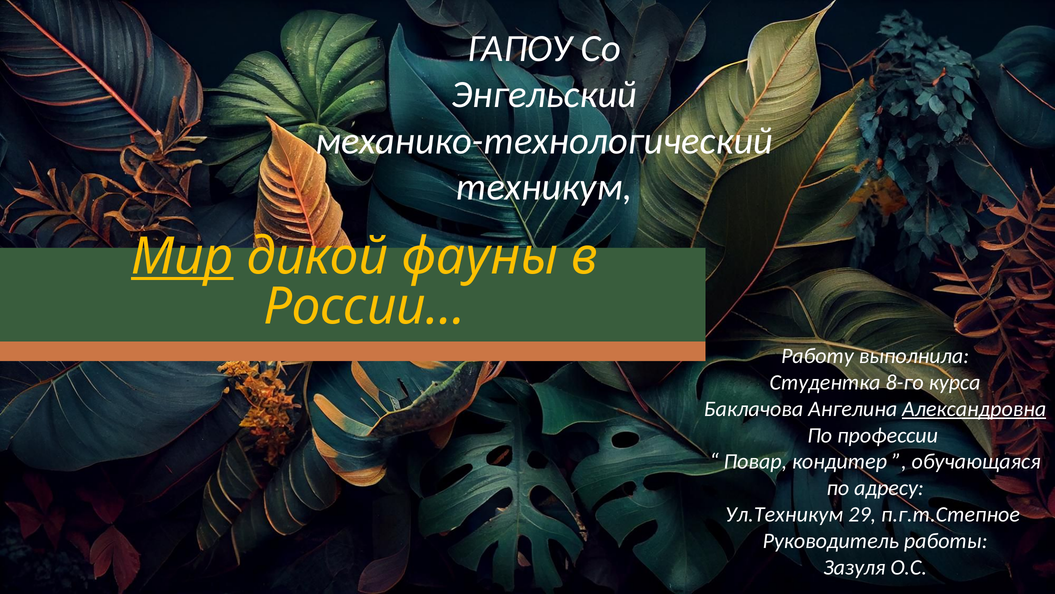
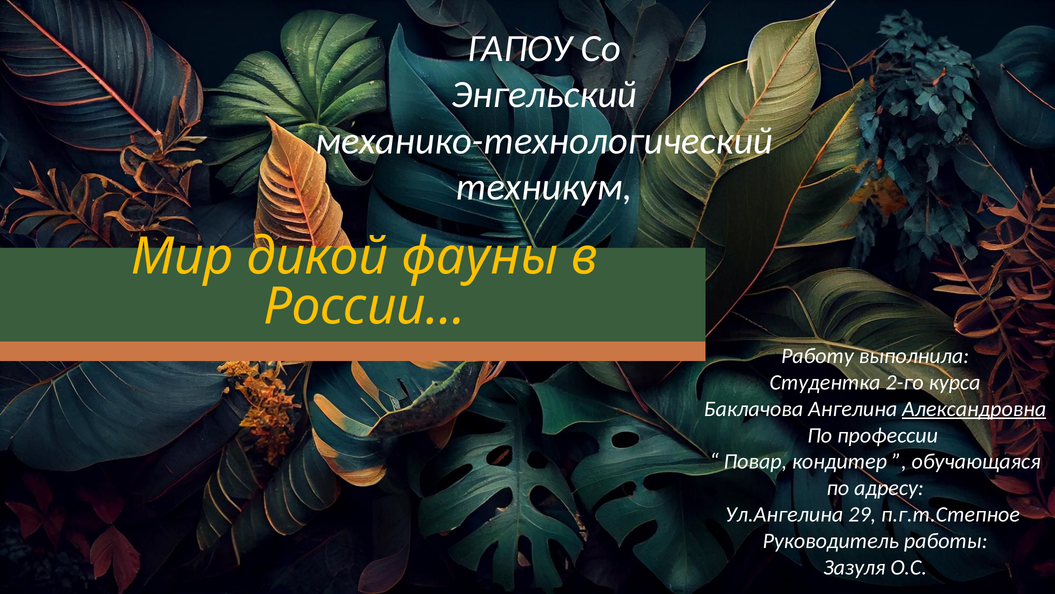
Мир underline: present -> none
8-го: 8-го -> 2-го
Ул.Техникум: Ул.Техникум -> Ул.Ангелина
